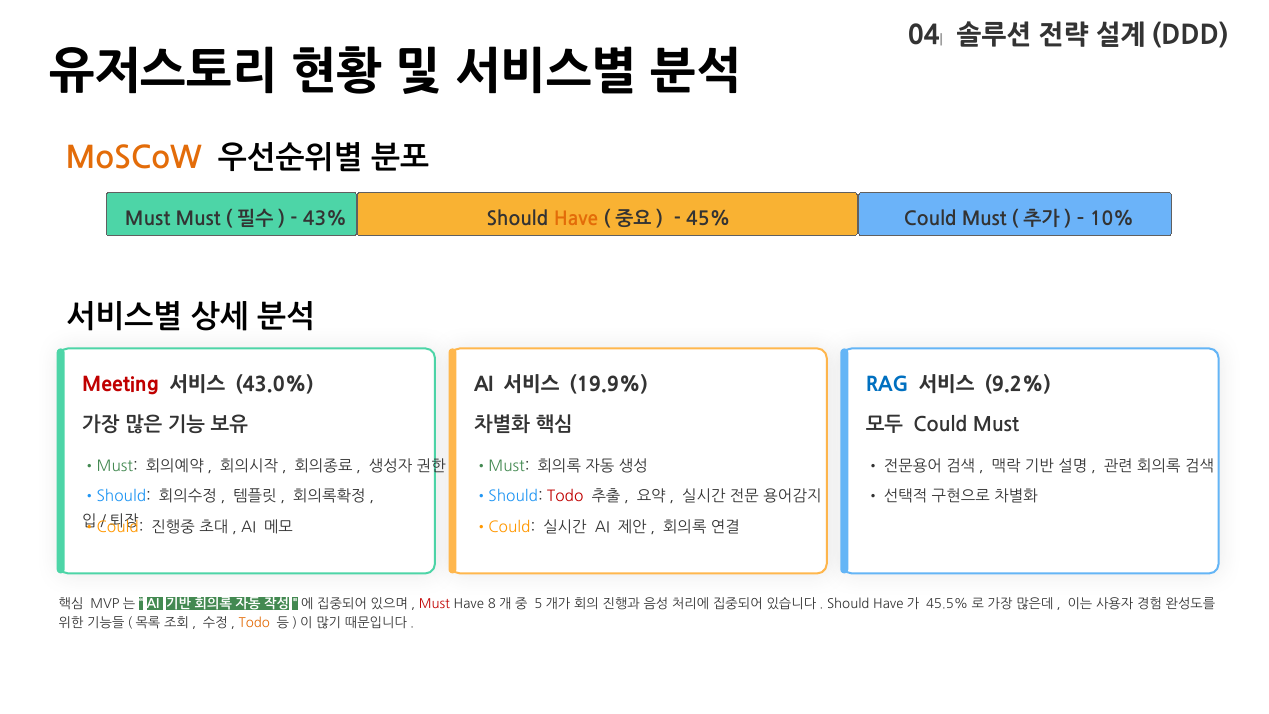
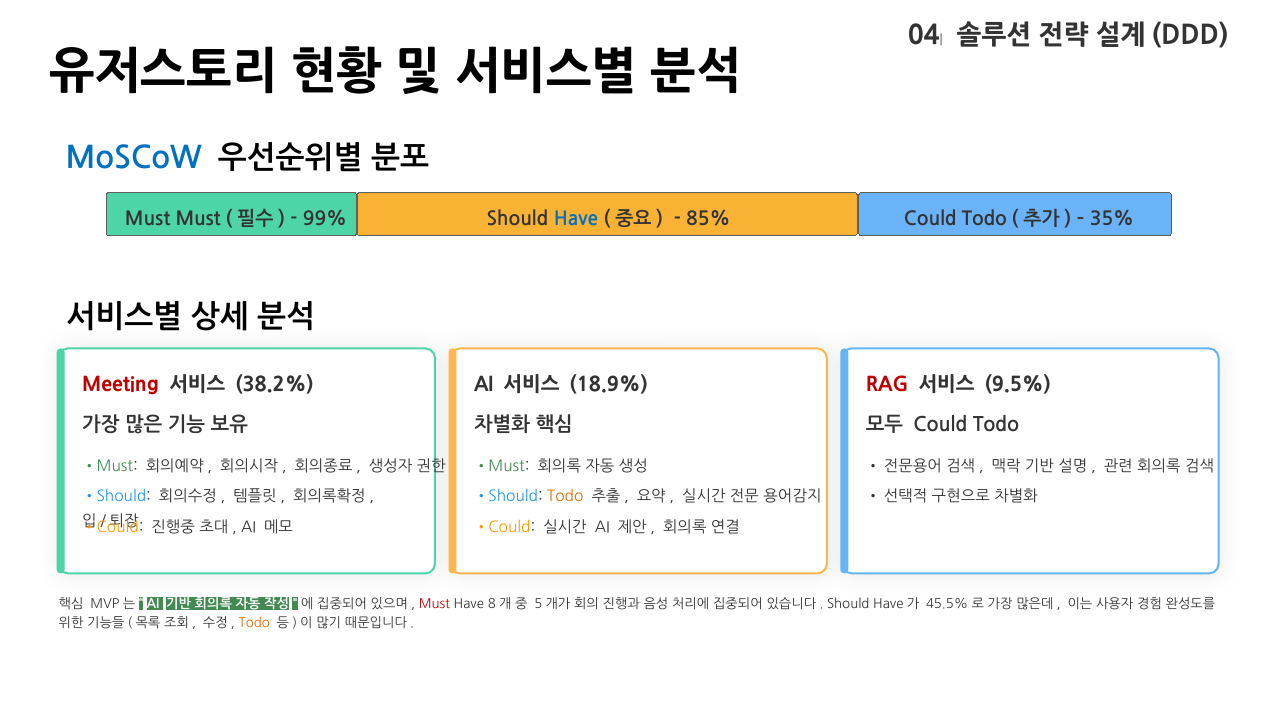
MoSCoW colour: orange -> blue
43%: 43% -> 99%
Have at (576, 219) colour: orange -> blue
45%: 45% -> 85%
Must at (984, 219): Must -> Todo
10%: 10% -> 35%
43.0%: 43.0% -> 38.2%
19.9%: 19.9% -> 18.9%
RAG colour: blue -> red
9.2%: 9.2% -> 9.5%
Must at (996, 425): Must -> Todo
Todo at (565, 497) colour: red -> orange
